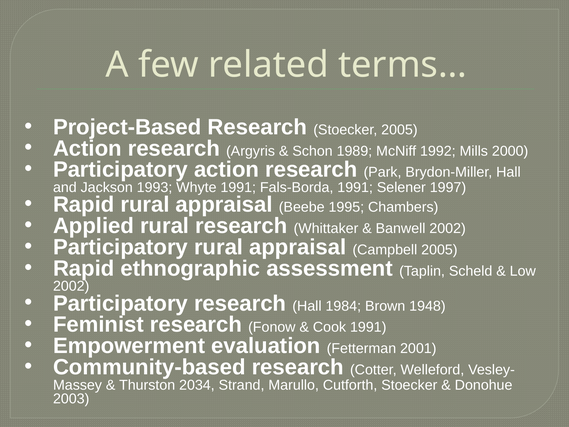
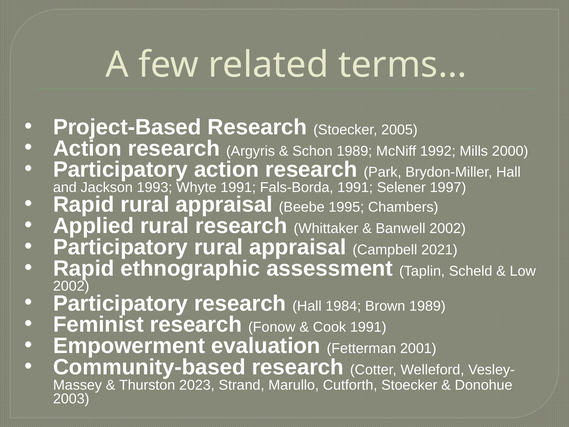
Campbell 2005: 2005 -> 2021
Brown 1948: 1948 -> 1989
2034: 2034 -> 2023
